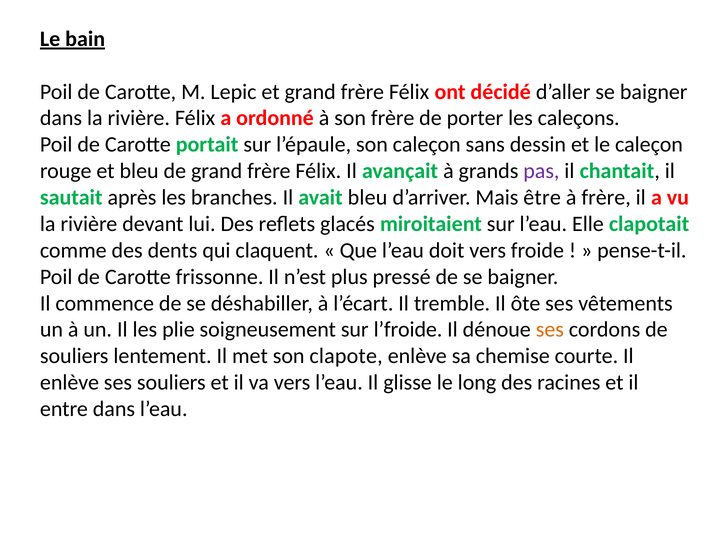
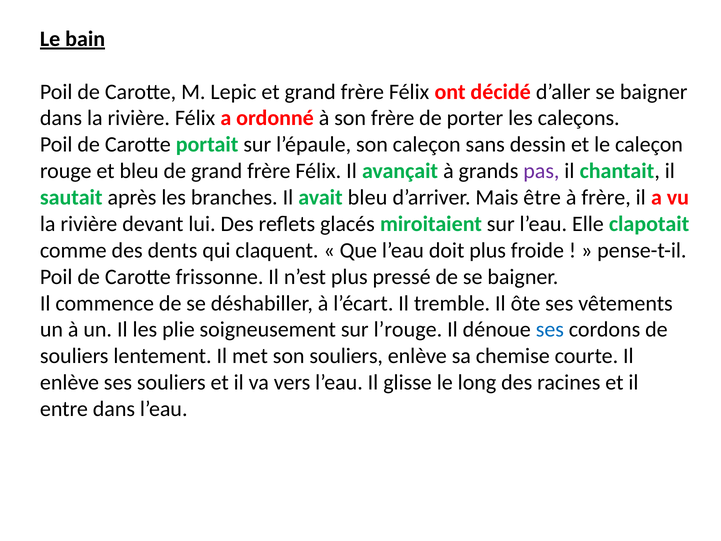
doit vers: vers -> plus
l’froide: l’froide -> l’rouge
ses at (550, 330) colour: orange -> blue
son clapote: clapote -> souliers
